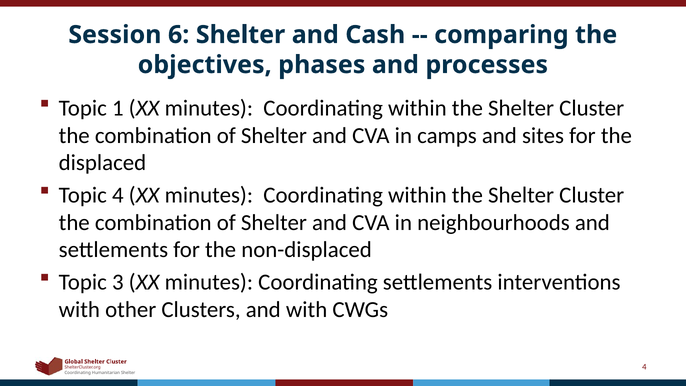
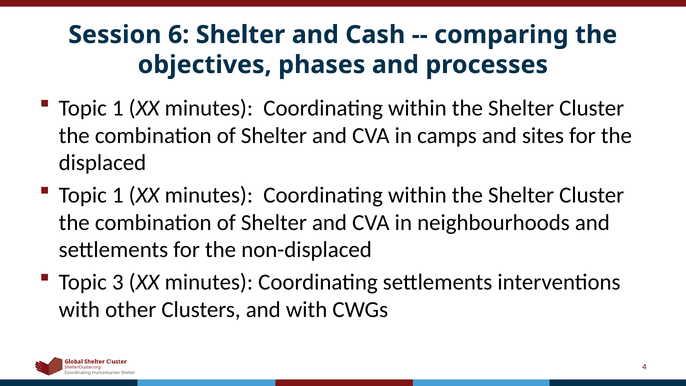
4 at (118, 195): 4 -> 1
